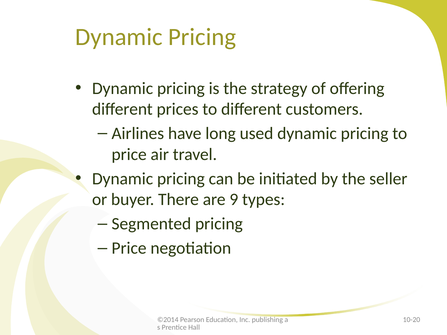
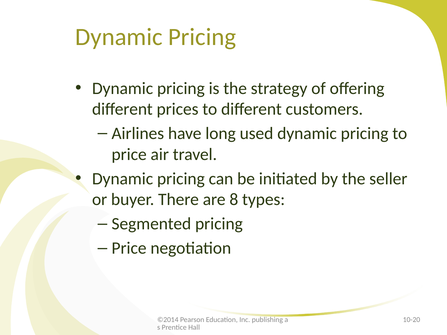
9: 9 -> 8
